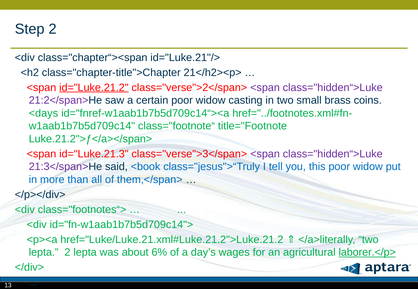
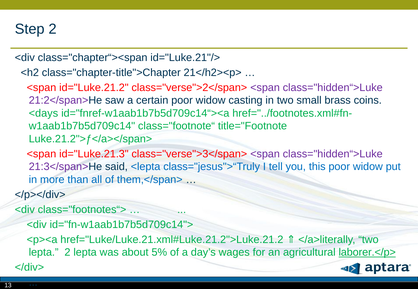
id="Luke.21.2 underline: present -> none
<book: <book -> <lepta
6%: 6% -> 5%
